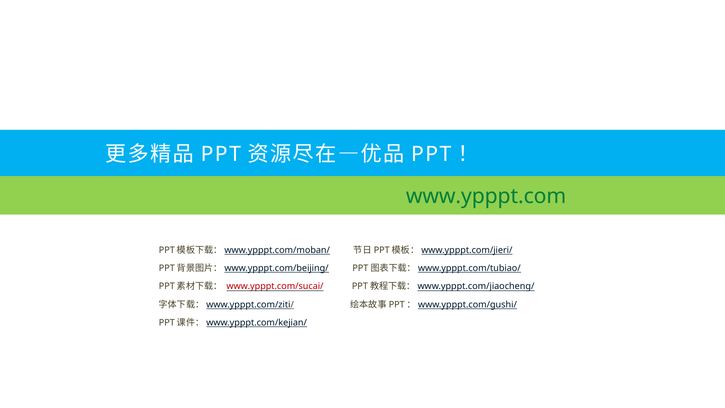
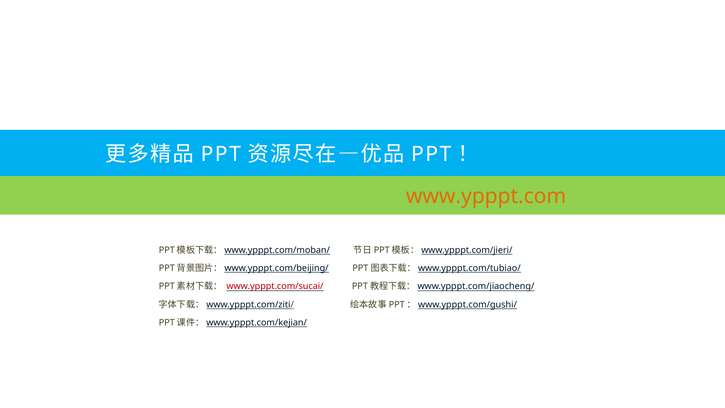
www.ypppt.com colour: green -> orange
